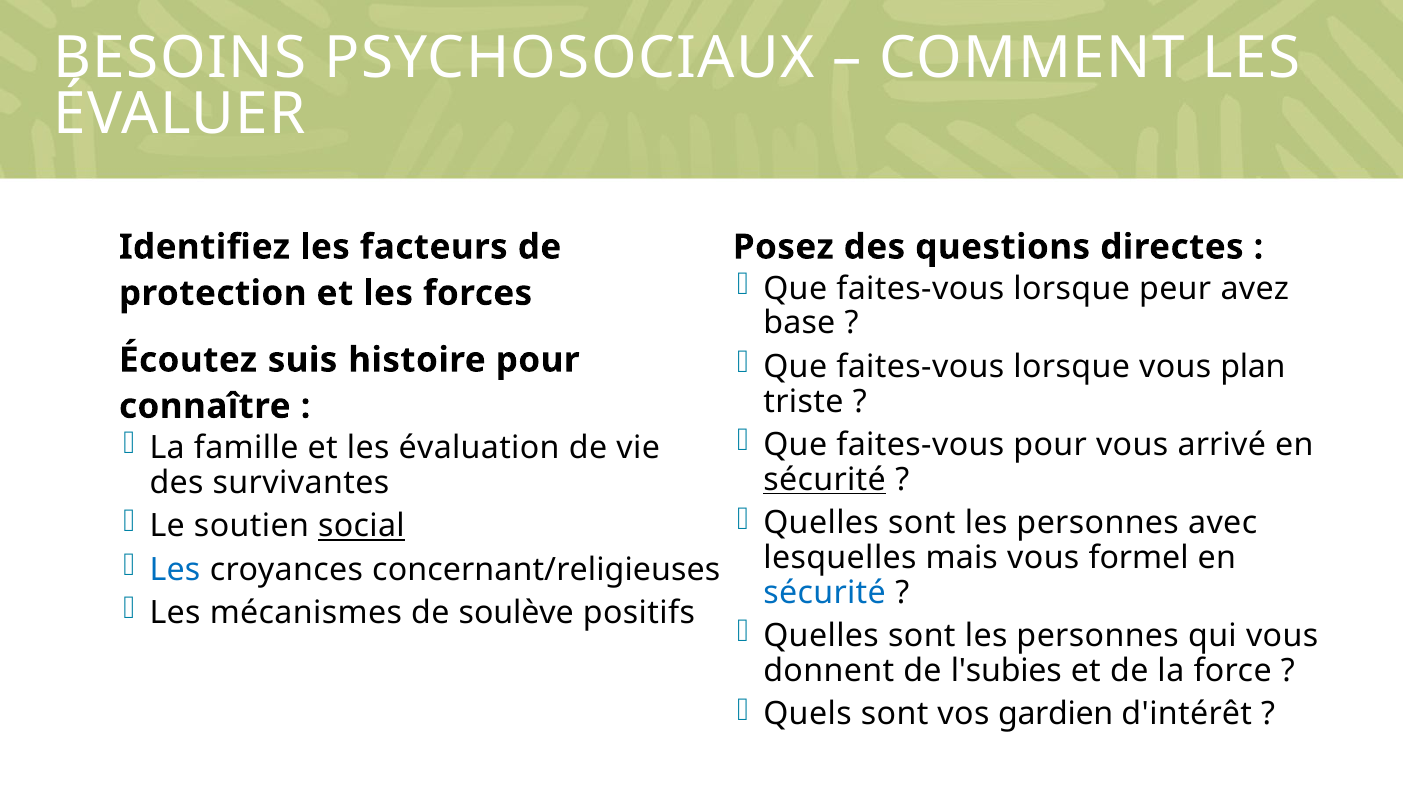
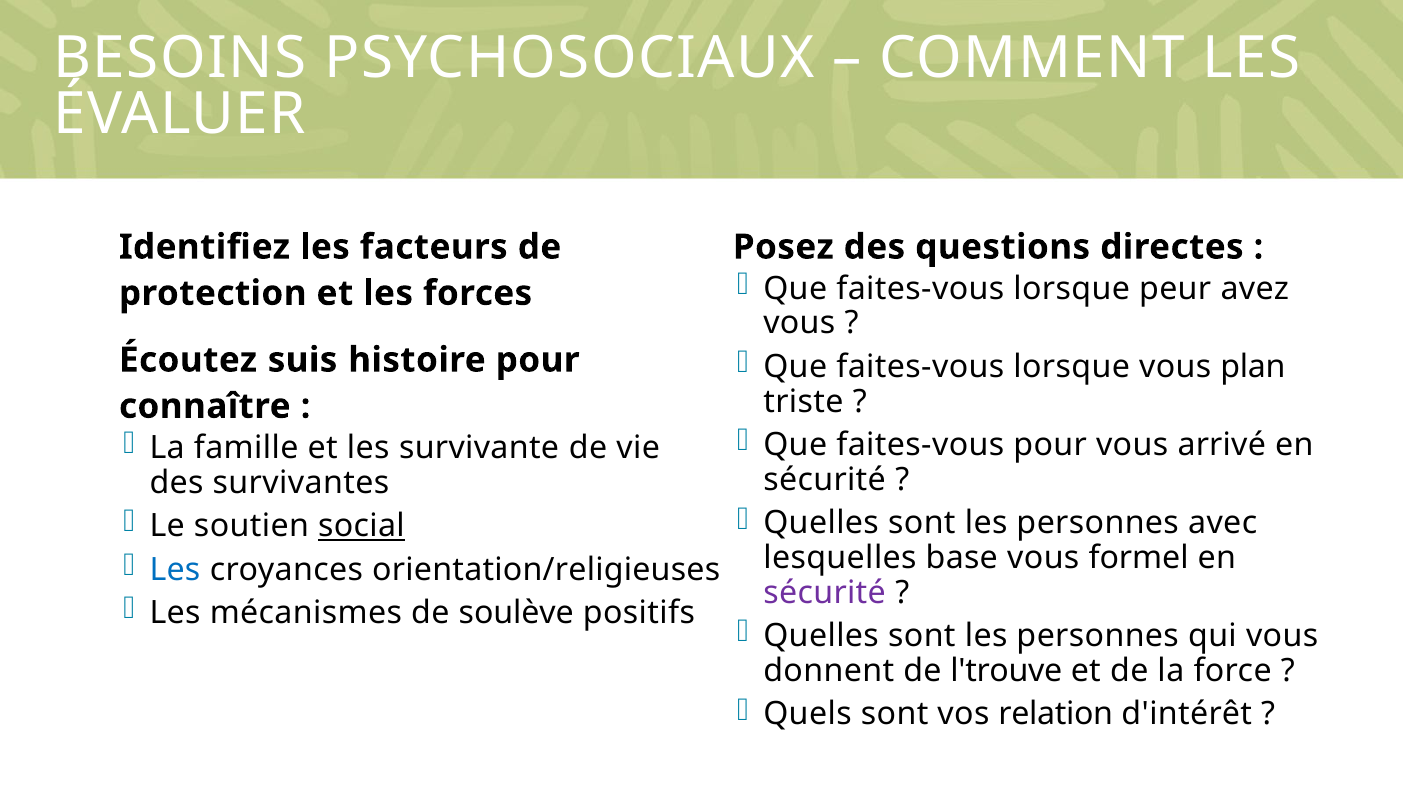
base at (799, 323): base -> vous
évaluation: évaluation -> survivante
sécurité at (825, 480) underline: present -> none
mais: mais -> base
concernant/religieuses: concernant/religieuses -> orientation/religieuses
sécurité at (825, 593) colour: blue -> purple
l'subies: l'subies -> l'trouve
gardien: gardien -> relation
